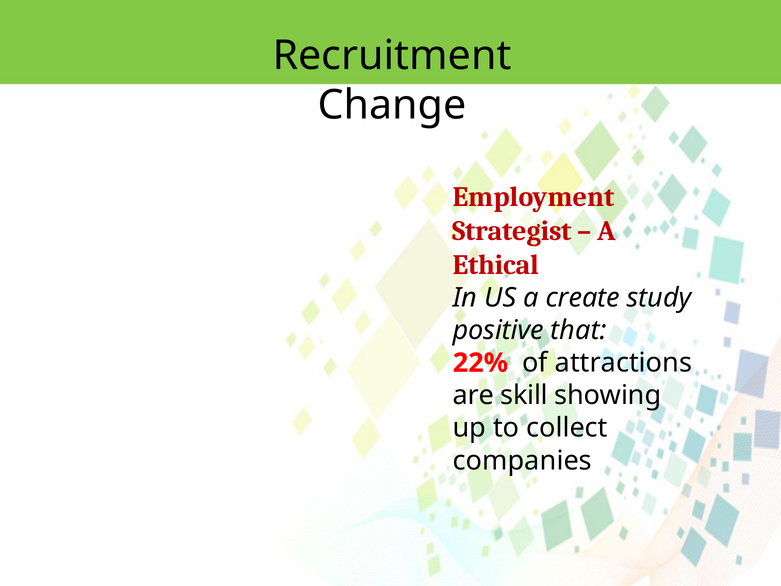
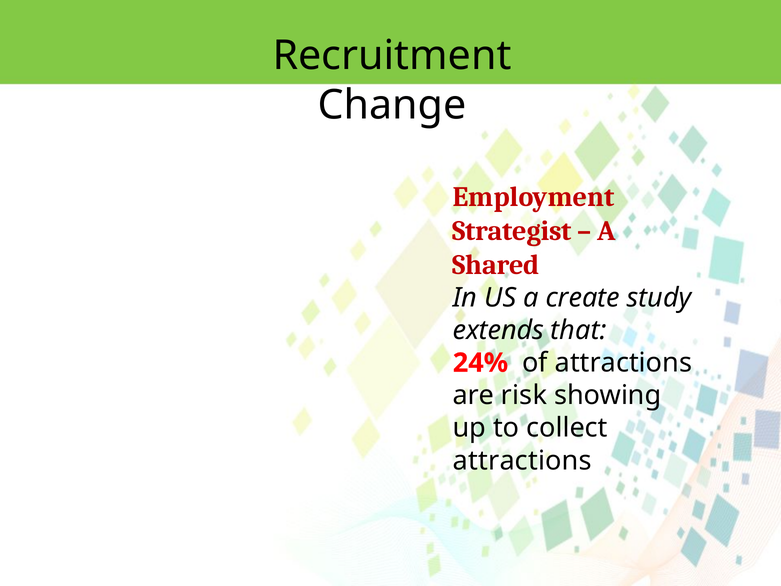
Ethical: Ethical -> Shared
positive: positive -> extends
22%: 22% -> 24%
skill: skill -> risk
companies at (522, 460): companies -> attractions
